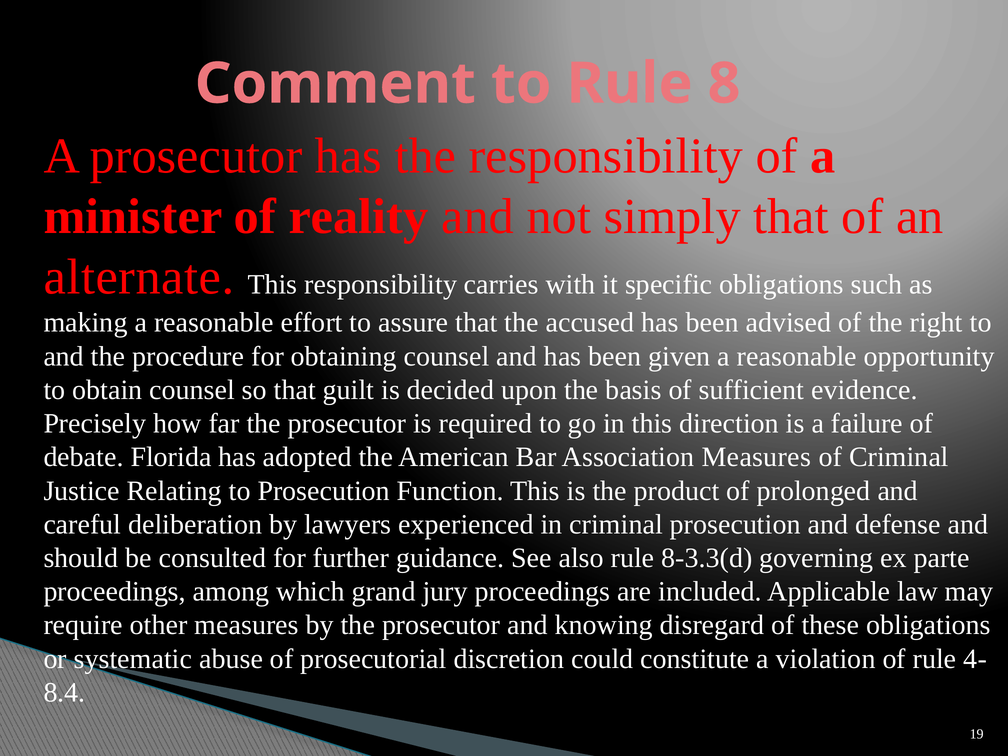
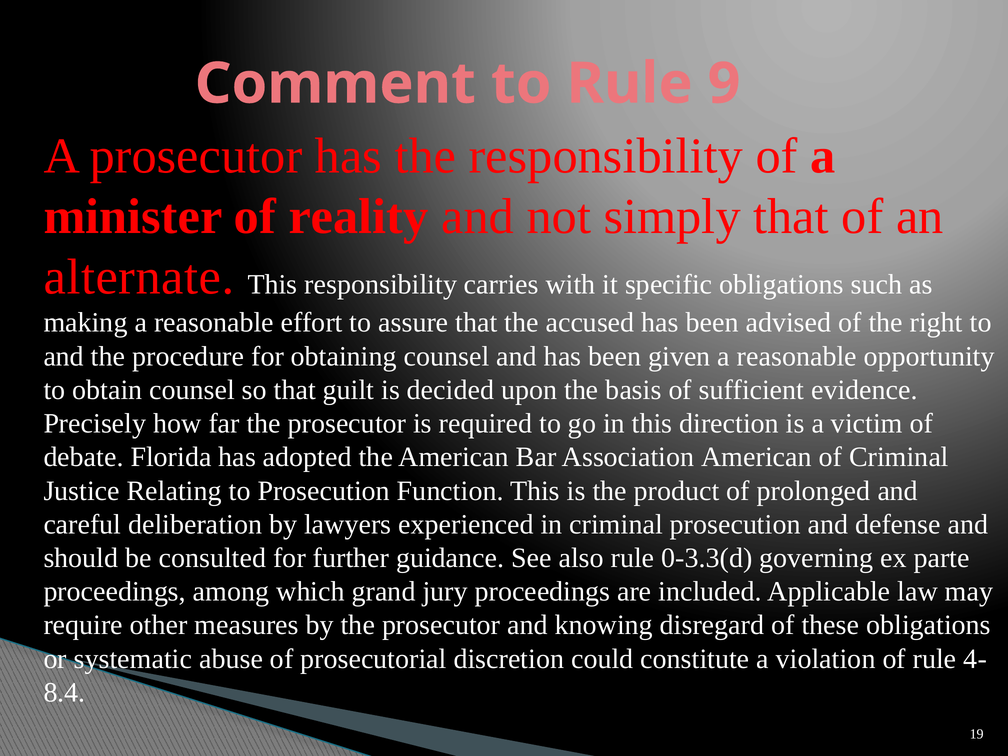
8: 8 -> 9
failure: failure -> victim
Association Measures: Measures -> American
8-3.3(d: 8-3.3(d -> 0-3.3(d
